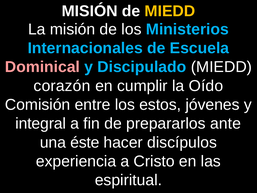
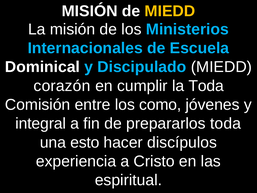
Dominical colour: pink -> white
la Oído: Oído -> Toda
estos: estos -> como
prepararlos ante: ante -> toda
éste: éste -> esto
